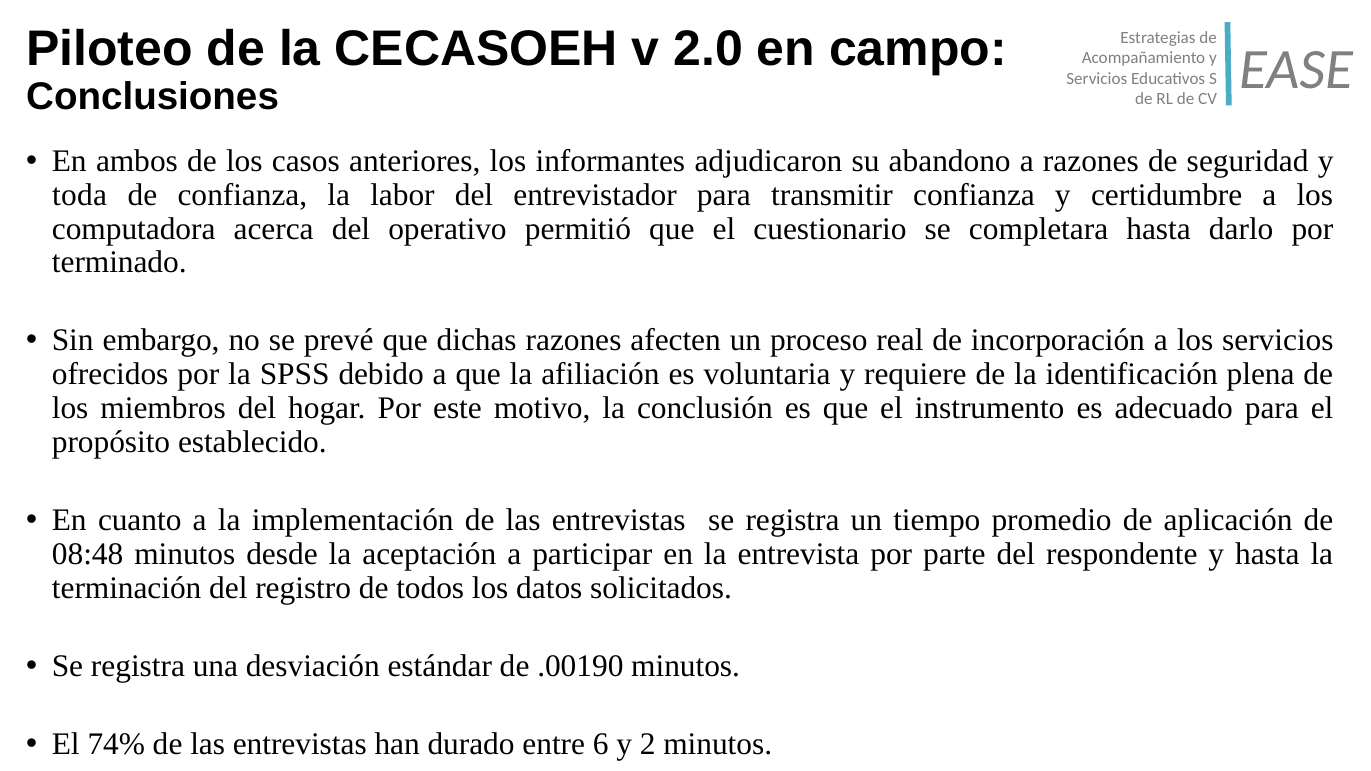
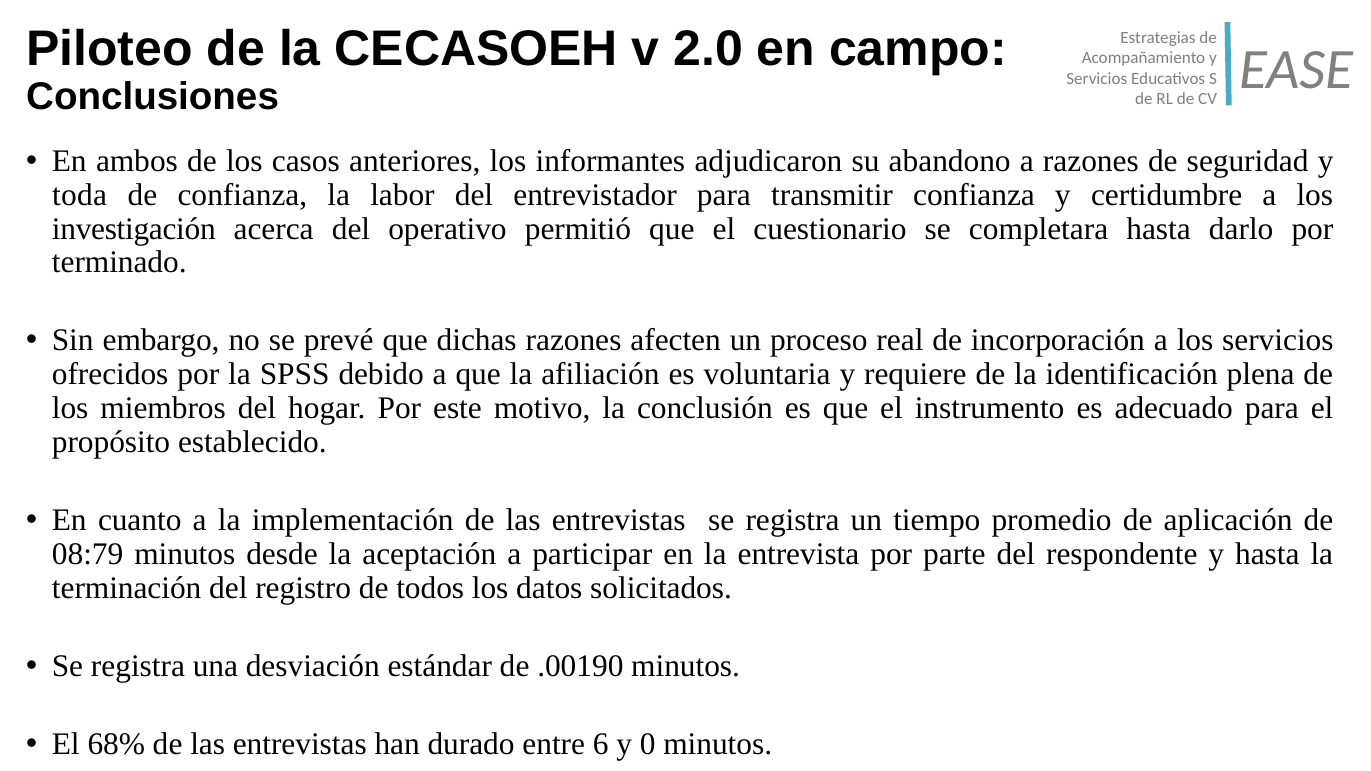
computadora: computadora -> investigación
08:48: 08:48 -> 08:79
74%: 74% -> 68%
2: 2 -> 0
